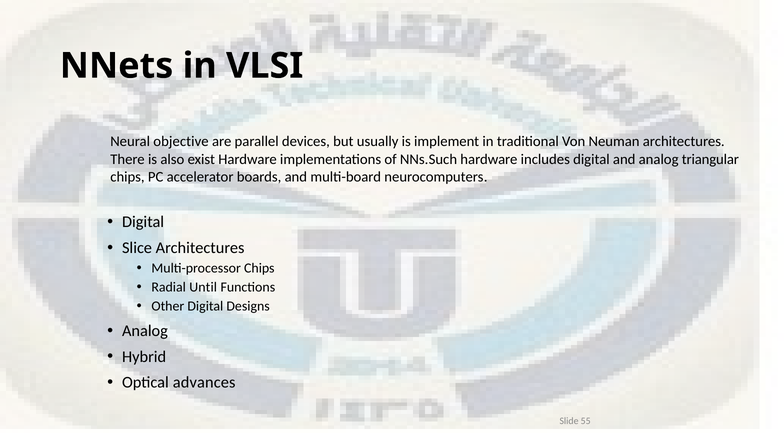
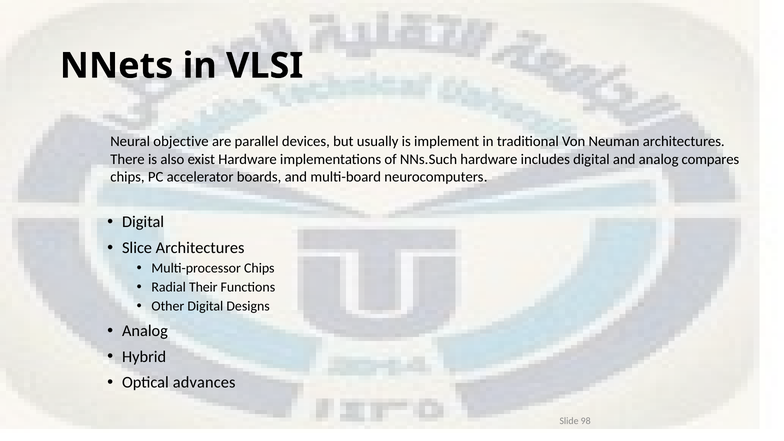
triangular: triangular -> compares
Until: Until -> Their
55: 55 -> 98
